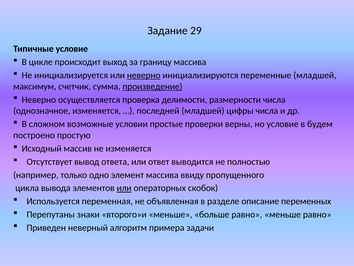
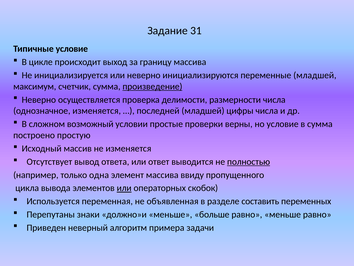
29: 29 -> 31
неверно at (144, 75) underline: present -> none
возможные: возможные -> возможный
в будем: будем -> сумма
полностью underline: none -> present
одно: одно -> одна
описание: описание -> составить
второго»и: второго»и -> должно»и
